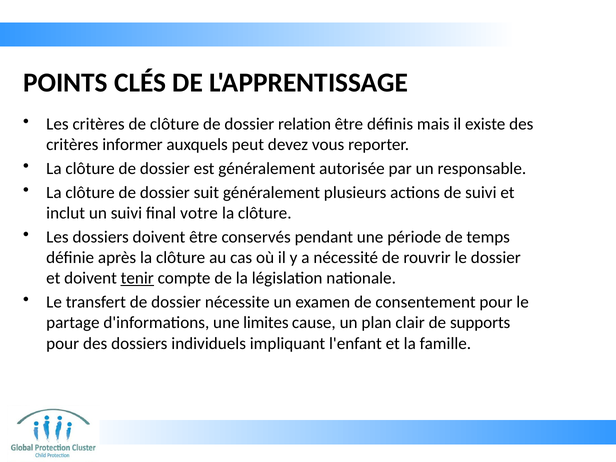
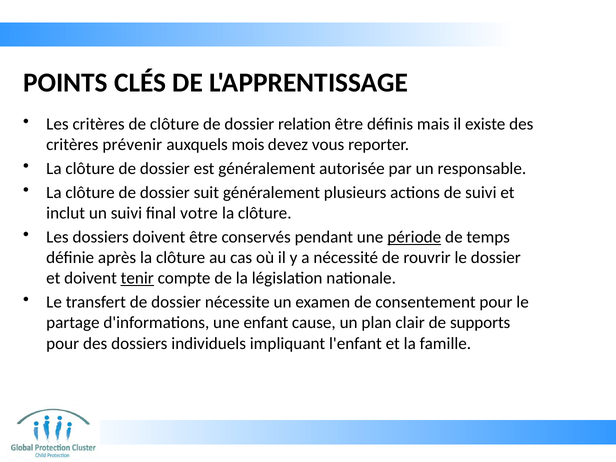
informer: informer -> prévenir
peut: peut -> mois
période underline: none -> present
limites: limites -> enfant
